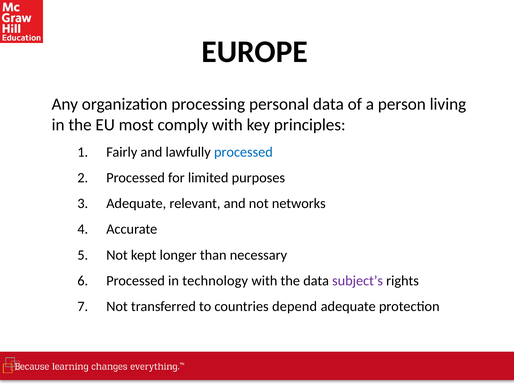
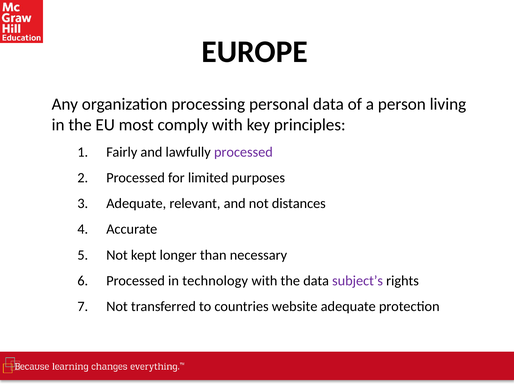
processed at (243, 152) colour: blue -> purple
networks: networks -> distances
depend: depend -> website
